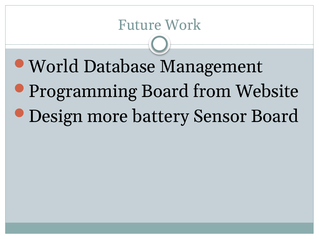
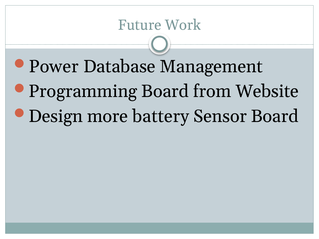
World: World -> Power
